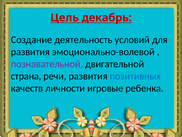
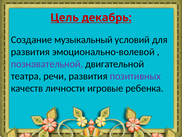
деятельность: деятельность -> музыкальный
страна: страна -> театра
позитивных colour: blue -> purple
